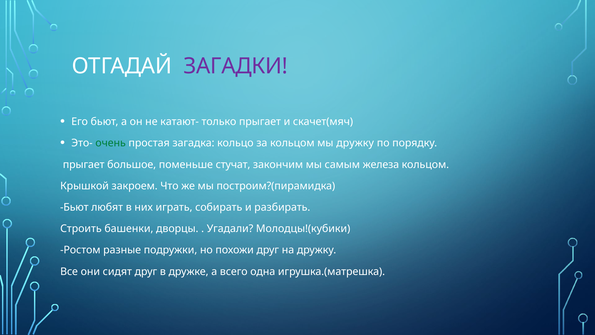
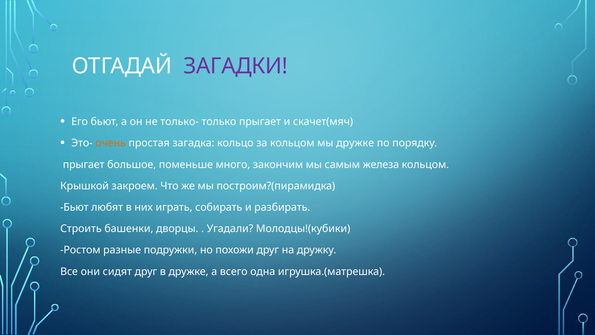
катают-: катают- -> только-
очень colour: green -> orange
мы дружку: дружку -> дружке
стучат: стучат -> много
